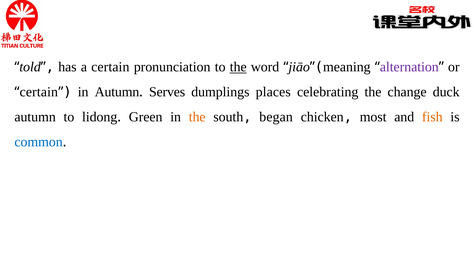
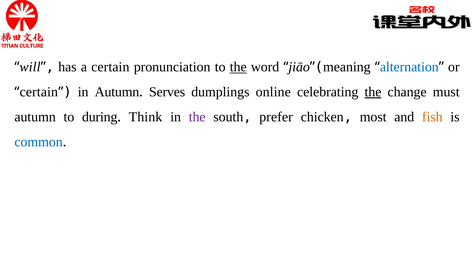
told: told -> will
alternation colour: purple -> blue
places: places -> online
the at (373, 92) underline: none -> present
duck: duck -> must
lidong: lidong -> during
Green: Green -> Think
the at (197, 117) colour: orange -> purple
began: began -> prefer
